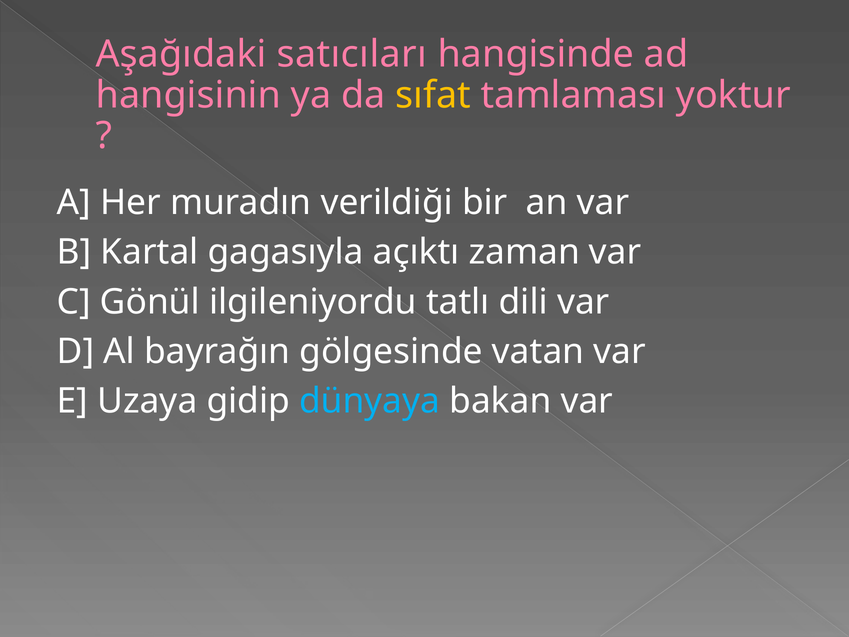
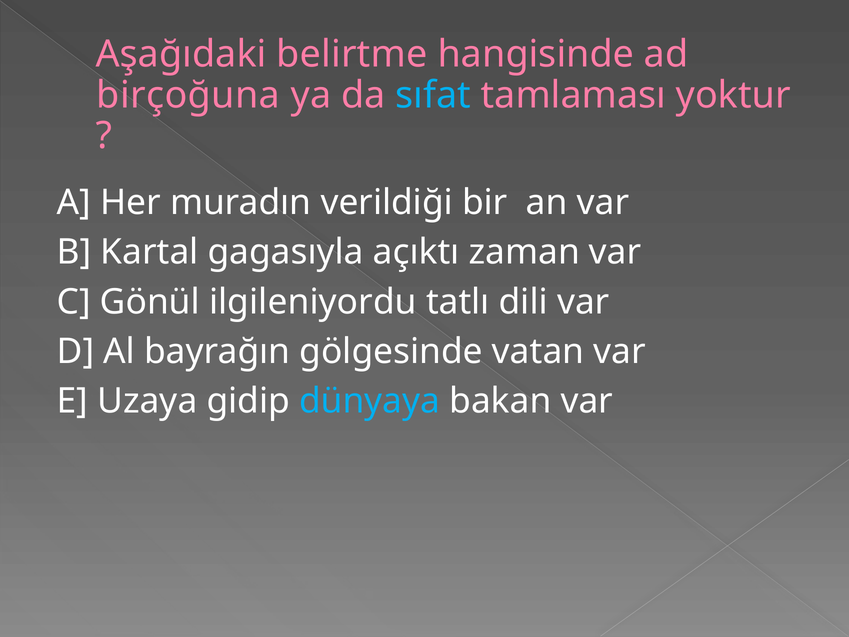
satıcıları: satıcıları -> belirtme
hangisinin: hangisinin -> birçoğuna
sıfat colour: yellow -> light blue
